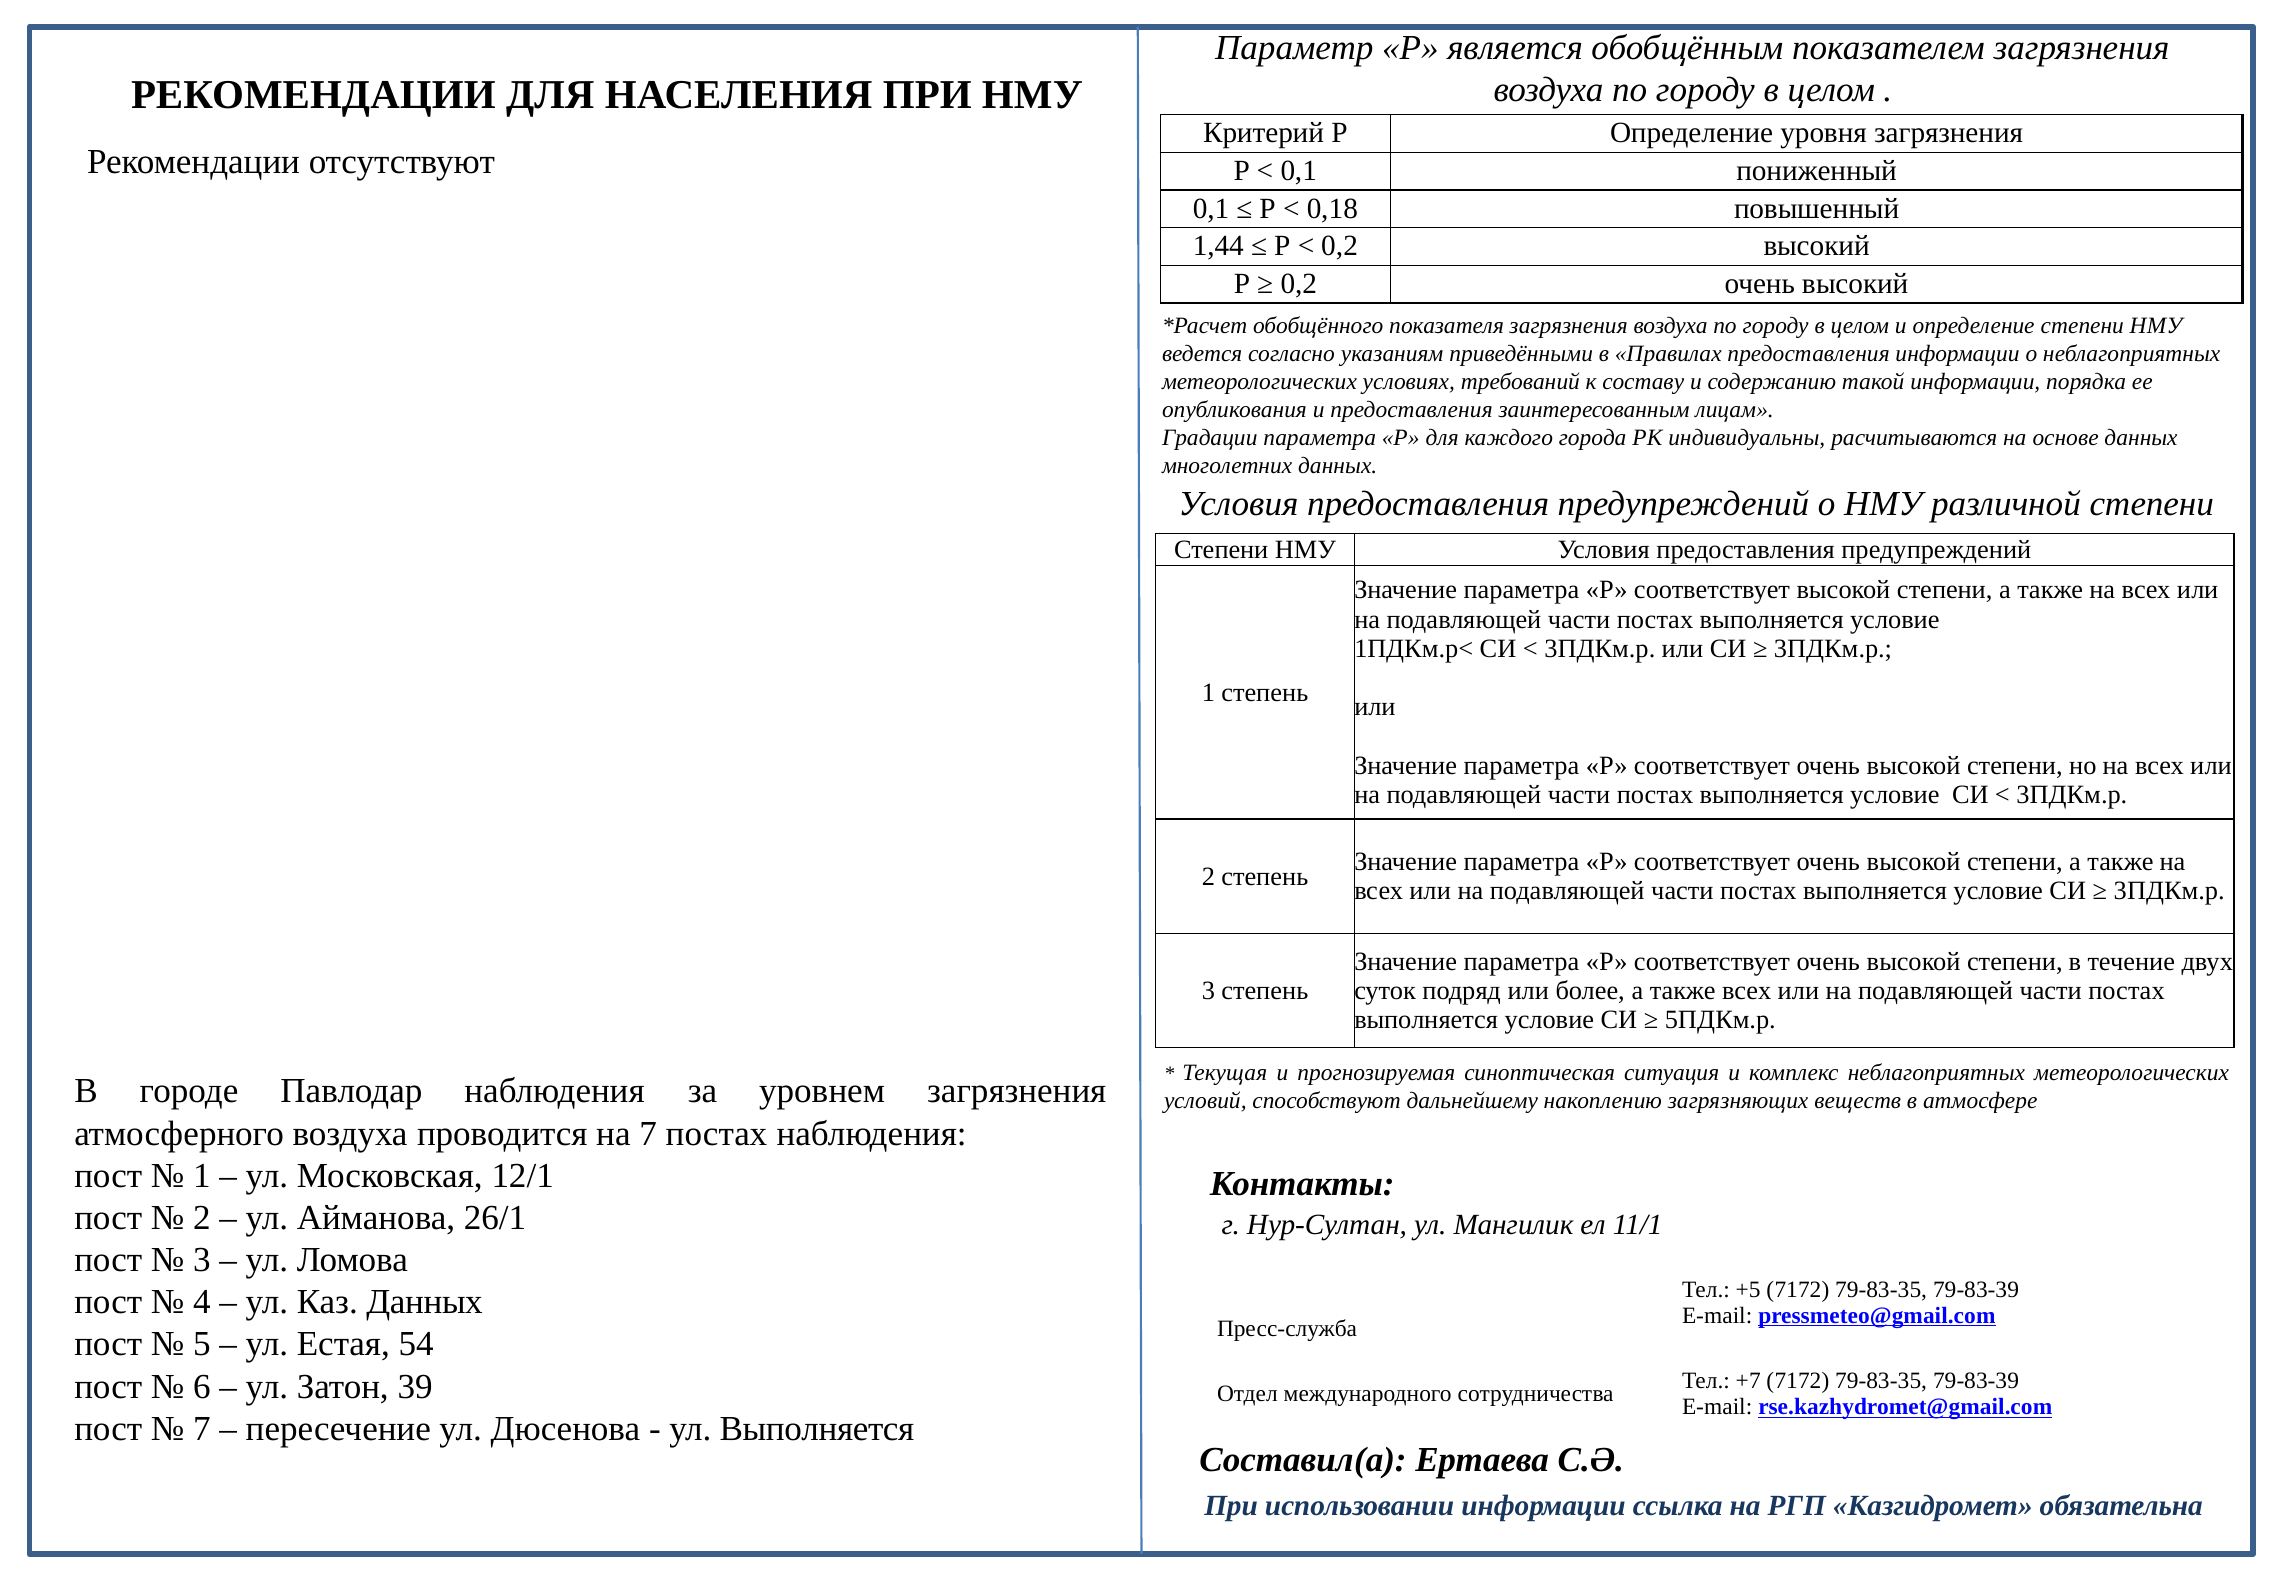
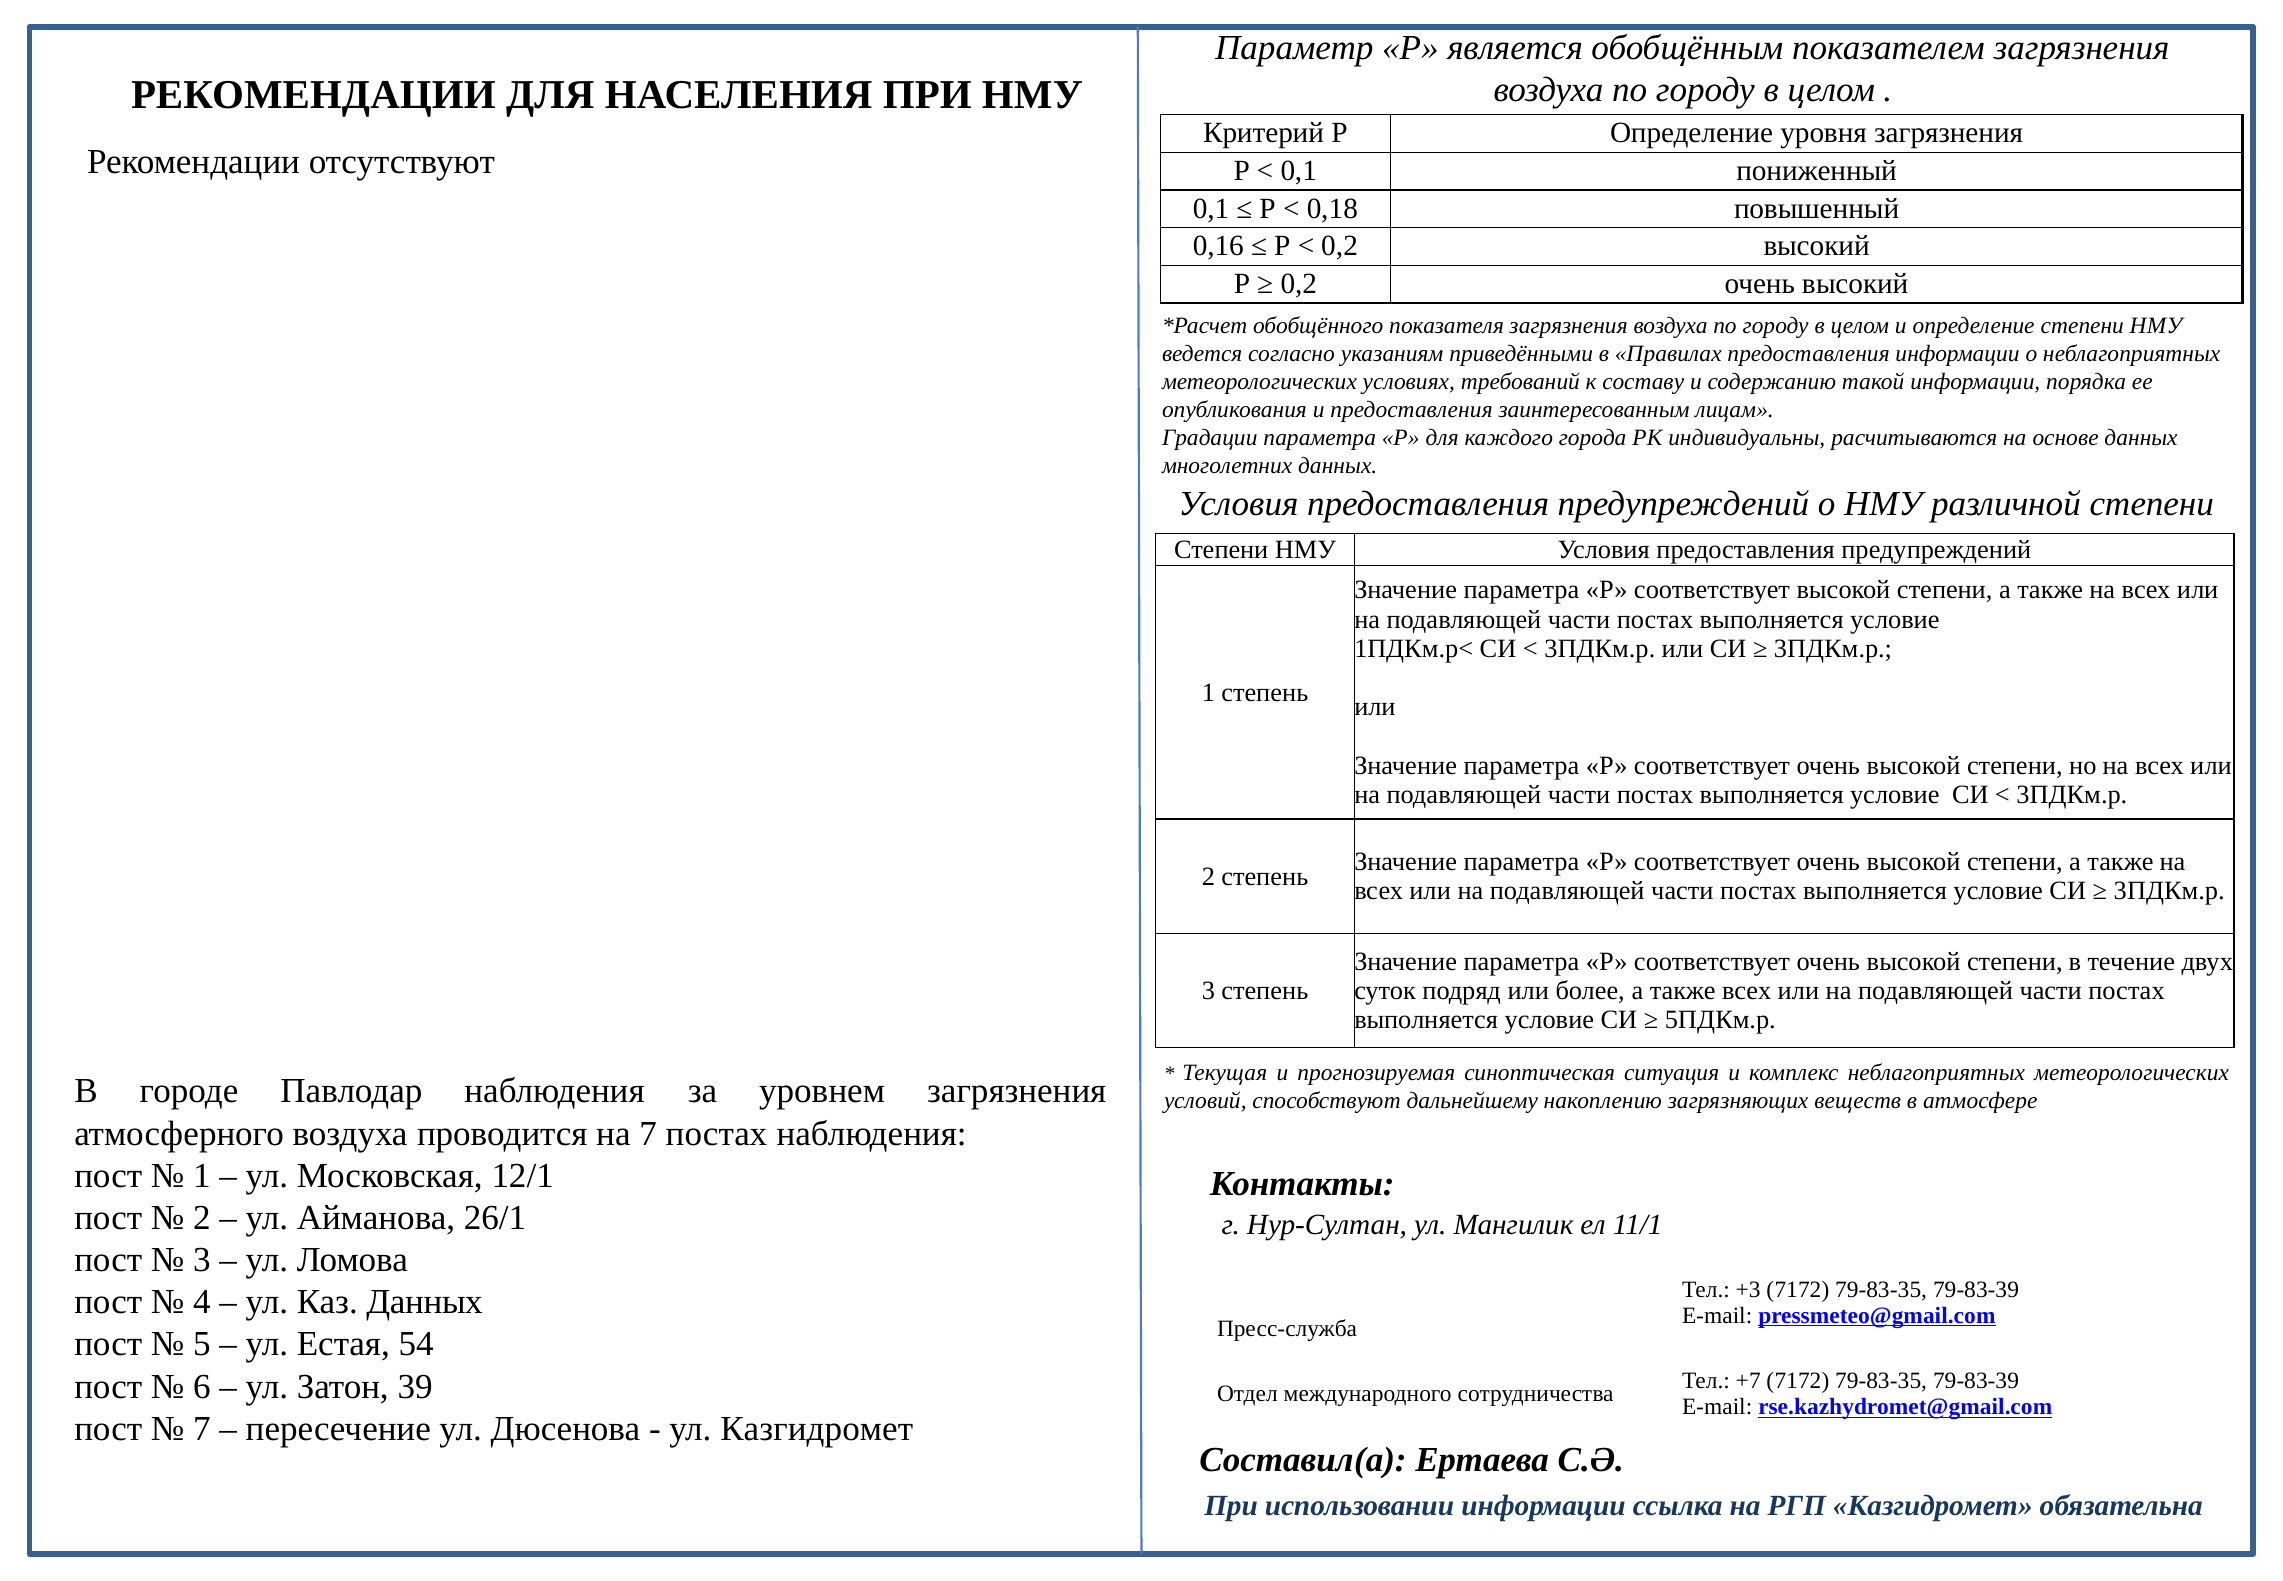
1,44: 1,44 -> 0,16
+5: +5 -> +3
ул Выполняется: Выполняется -> Казгидромет
